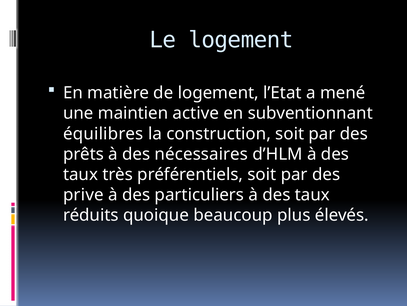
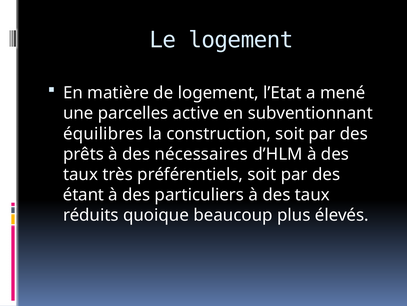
maintien: maintien -> parcelles
prive: prive -> étant
